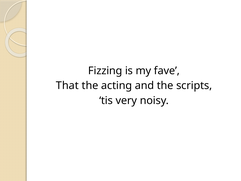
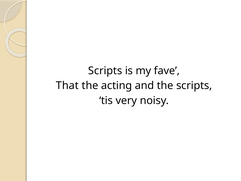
Fizzing at (105, 71): Fizzing -> Scripts
